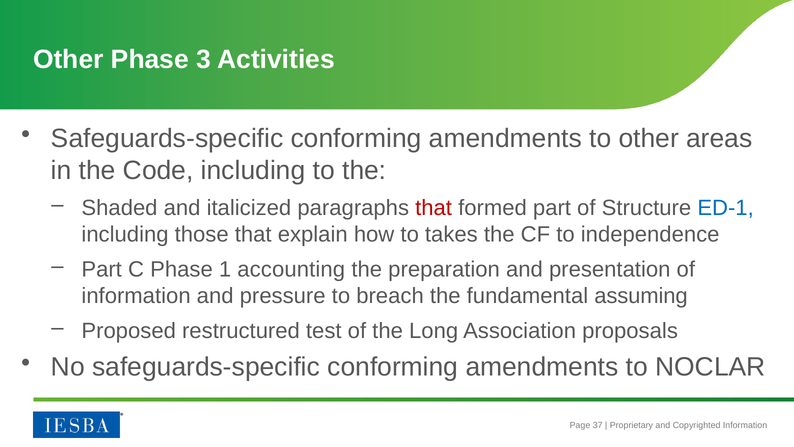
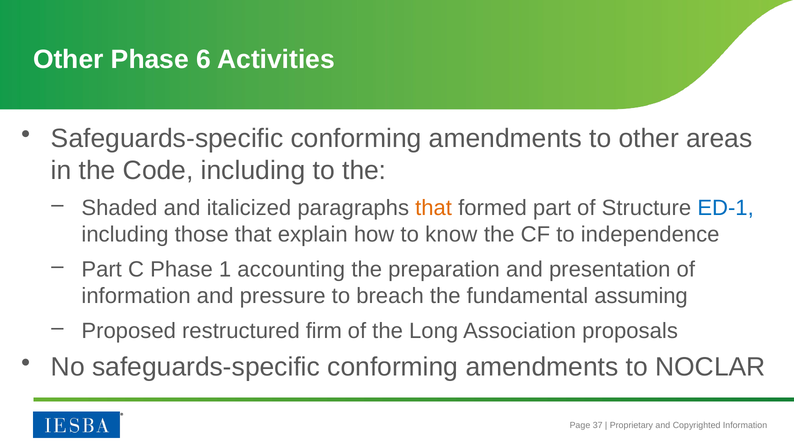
3: 3 -> 6
that at (434, 208) colour: red -> orange
takes: takes -> know
test: test -> firm
